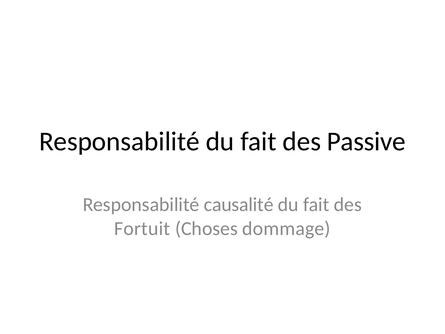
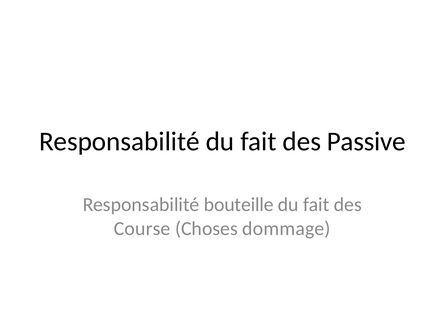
causalité: causalité -> bouteille
Fortuit: Fortuit -> Course
